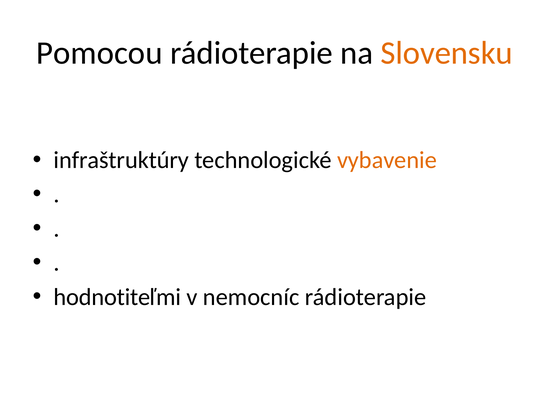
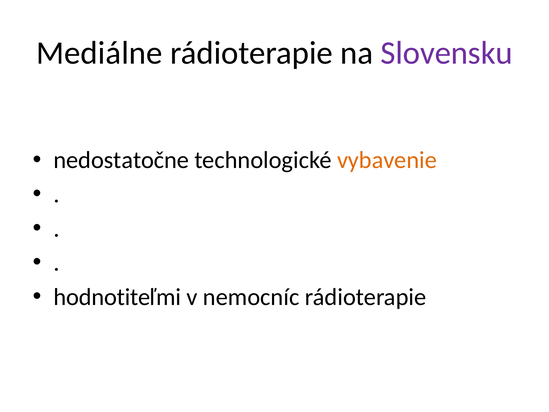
Pomocou: Pomocou -> Mediálne
Slovensku colour: orange -> purple
infraštruktúry: infraštruktúry -> nedostatočne
